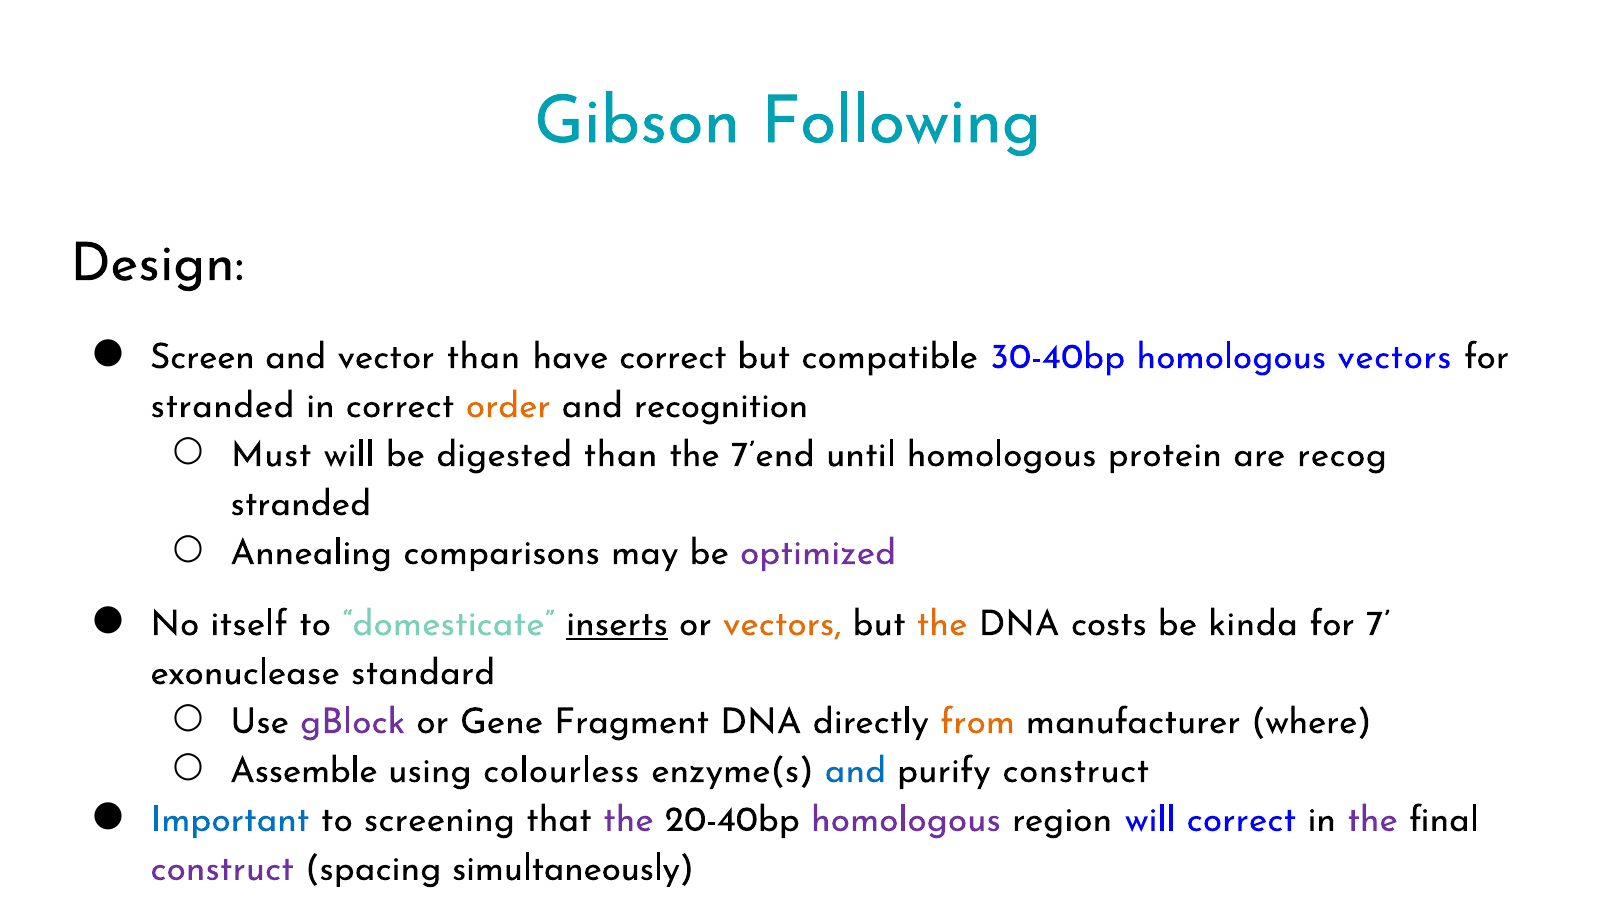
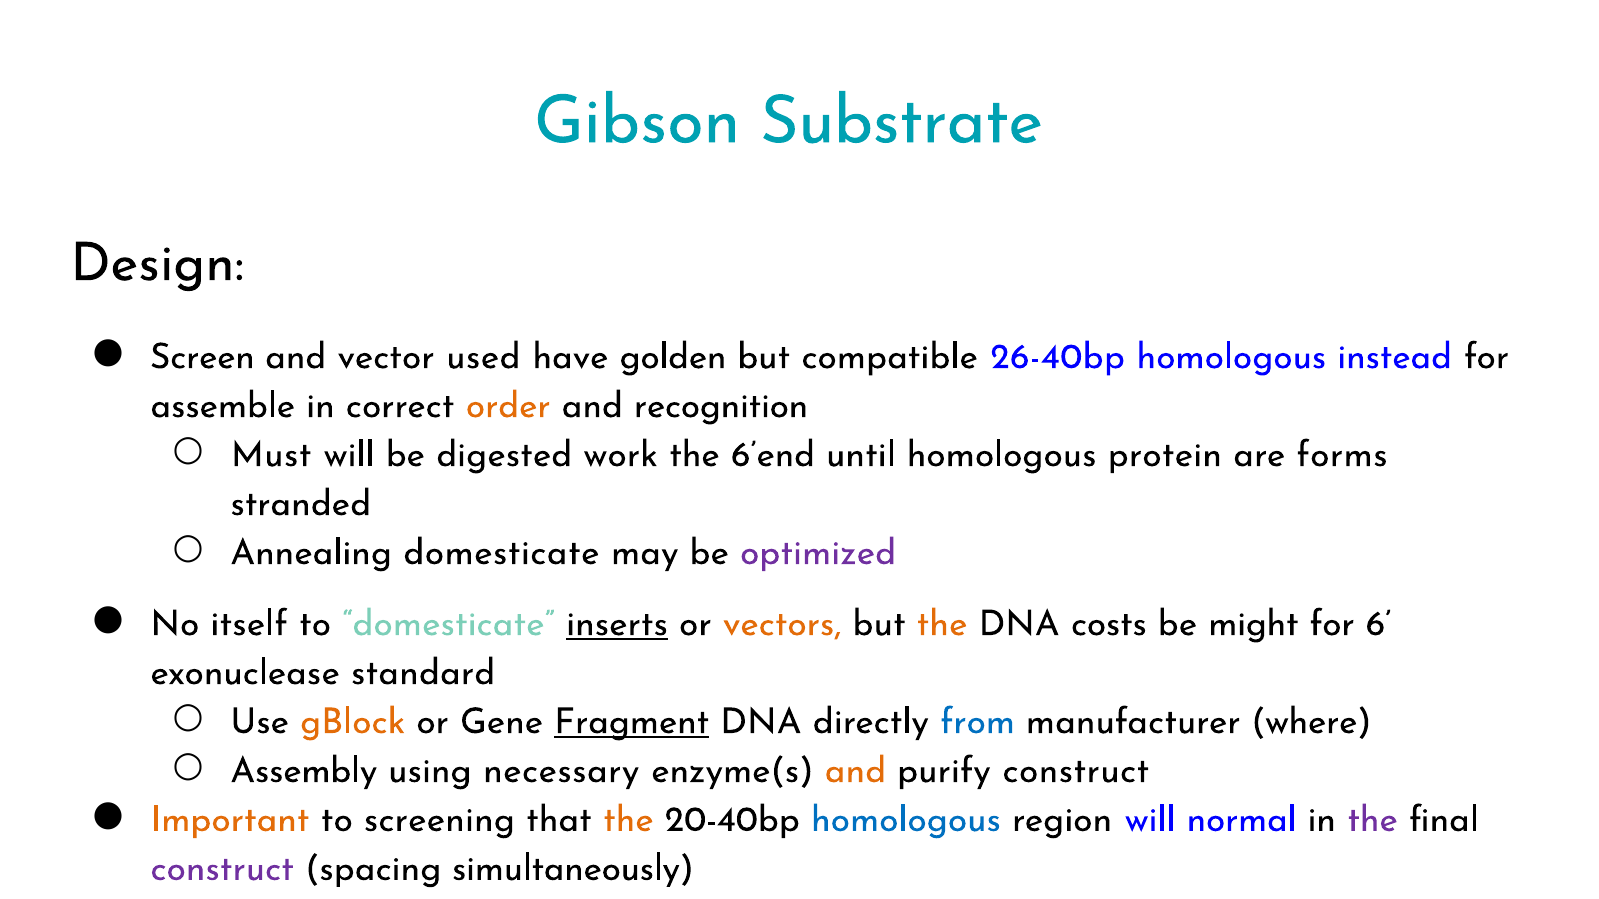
Following: Following -> Substrate
vector than: than -> used
have correct: correct -> golden
30-40bp: 30-40bp -> 26-40bp
homologous vectors: vectors -> instead
stranded at (222, 406): stranded -> assemble
digested than: than -> work
7’end: 7’end -> 6’end
recog: recog -> forms
Annealing comparisons: comparisons -> domesticate
kinda: kinda -> might
7: 7 -> 6
gBlock colour: purple -> orange
Fragment underline: none -> present
from colour: orange -> blue
Assemble: Assemble -> Assembly
colourless: colourless -> necessary
and at (855, 771) colour: blue -> orange
Important colour: blue -> orange
the at (628, 820) colour: purple -> orange
homologous at (906, 820) colour: purple -> blue
will correct: correct -> normal
